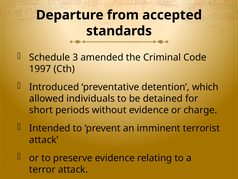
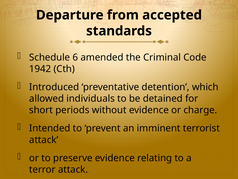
3: 3 -> 6
1997: 1997 -> 1942
